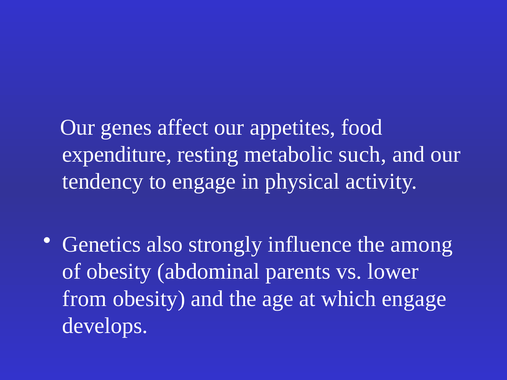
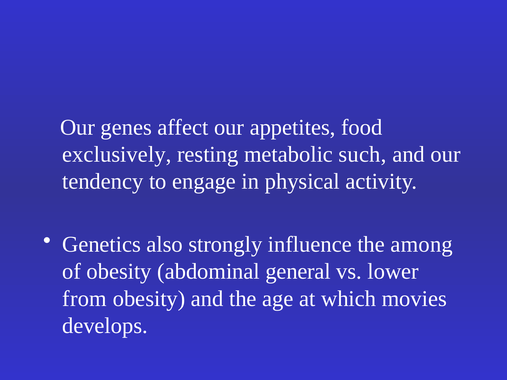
expenditure: expenditure -> exclusively
parents: parents -> general
which engage: engage -> movies
